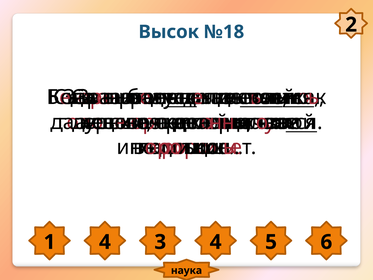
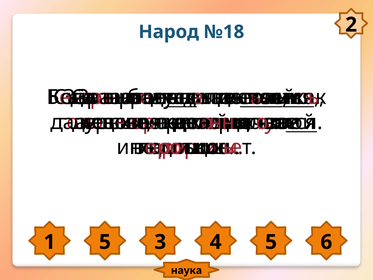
Высок: Высок -> Народ
1 4: 4 -> 5
